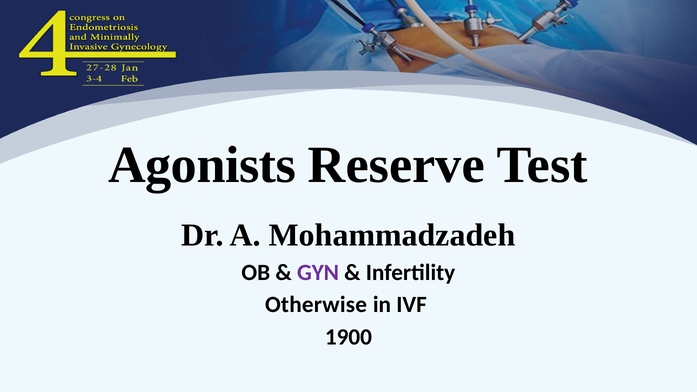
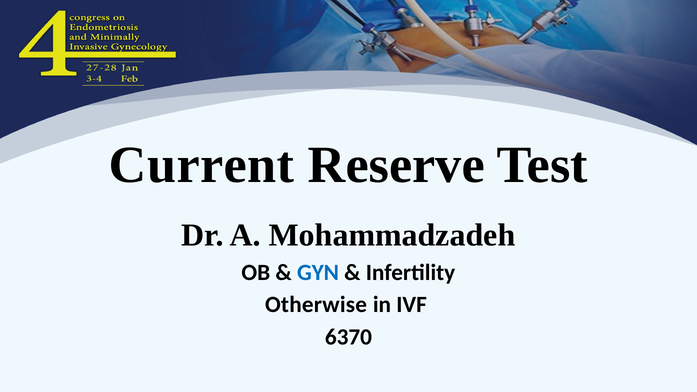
Agonists: Agonists -> Current
GYN colour: purple -> blue
1900: 1900 -> 6370
